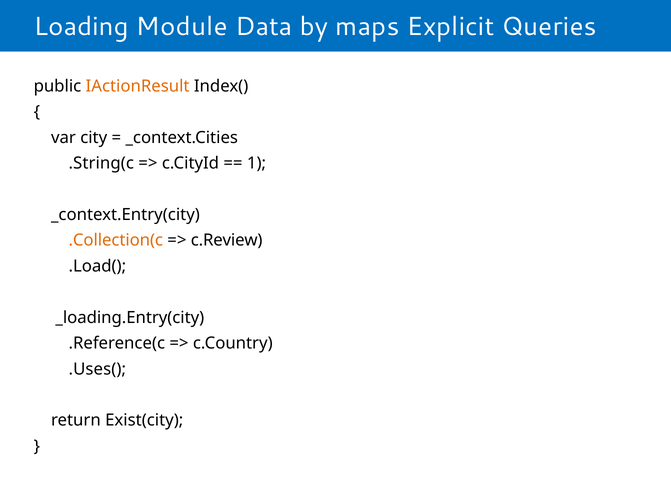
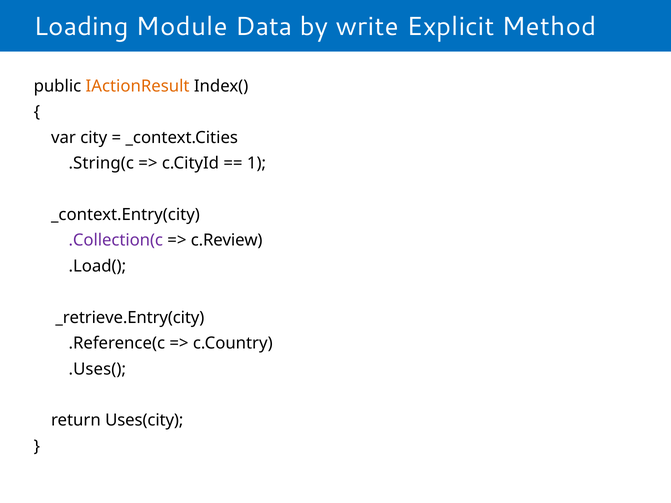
maps: maps -> write
Queries: Queries -> Method
.Collection(c colour: orange -> purple
_loading.Entry(city: _loading.Entry(city -> _retrieve.Entry(city
Exist(city: Exist(city -> Uses(city
